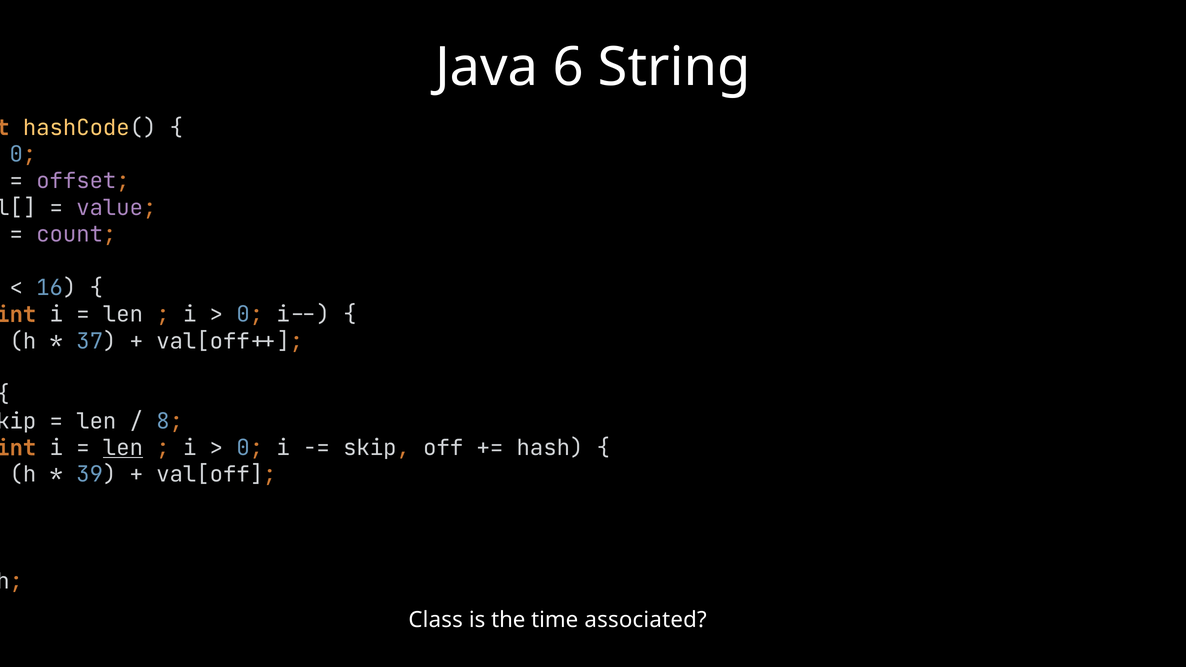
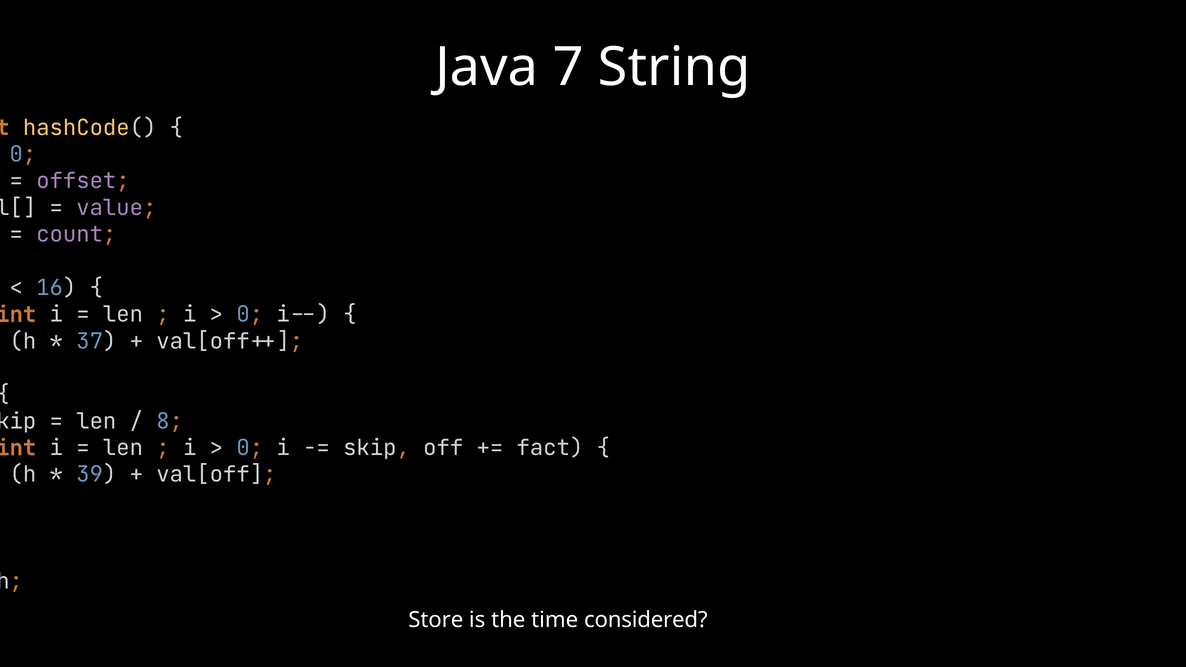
6: 6 -> 7
len at (123, 448) underline: present -> none
hash: hash -> fact
Class: Class -> Store
associated: associated -> considered
